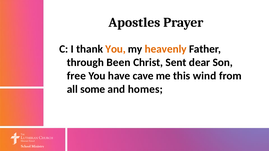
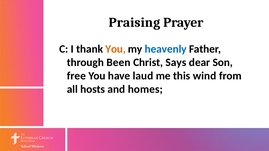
Apostles: Apostles -> Praising
heavenly colour: orange -> blue
Sent: Sent -> Says
cave: cave -> laud
some: some -> hosts
